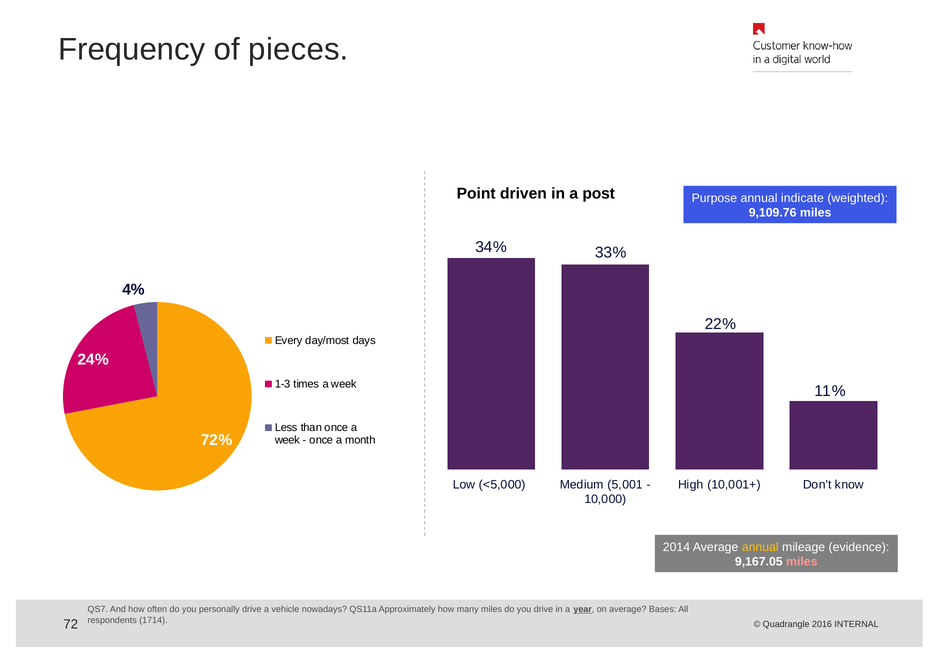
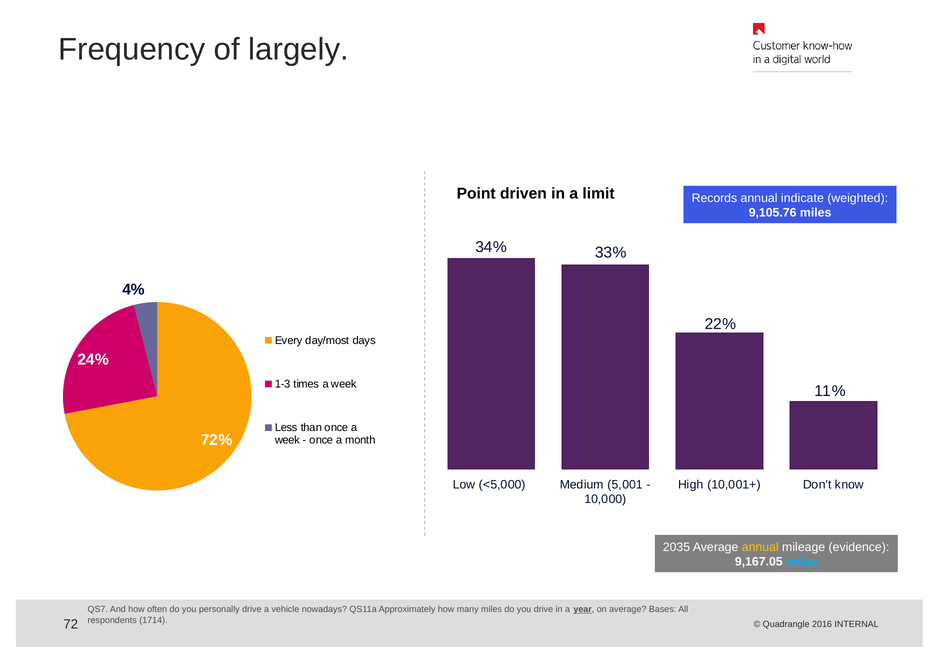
pieces: pieces -> largely
post: post -> limit
Purpose: Purpose -> Records
9,109.76: 9,109.76 -> 9,105.76
2014: 2014 -> 2035
miles at (802, 562) colour: pink -> light blue
